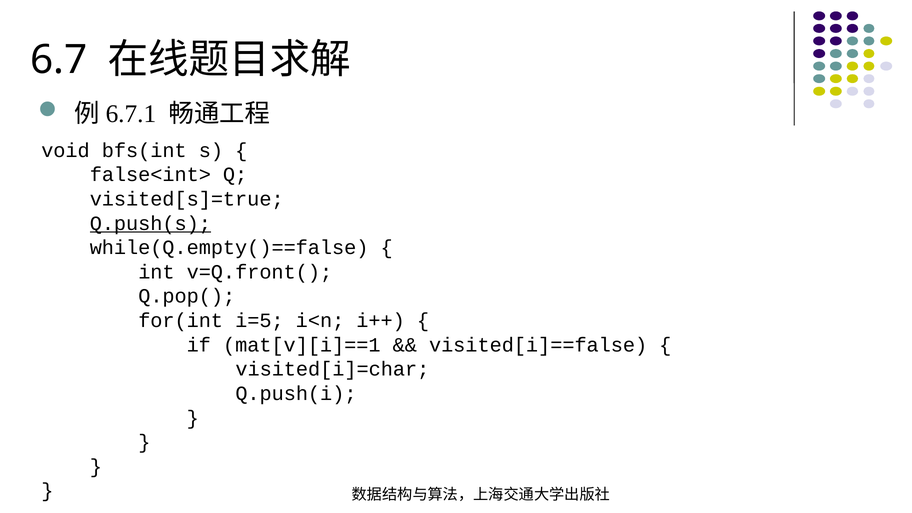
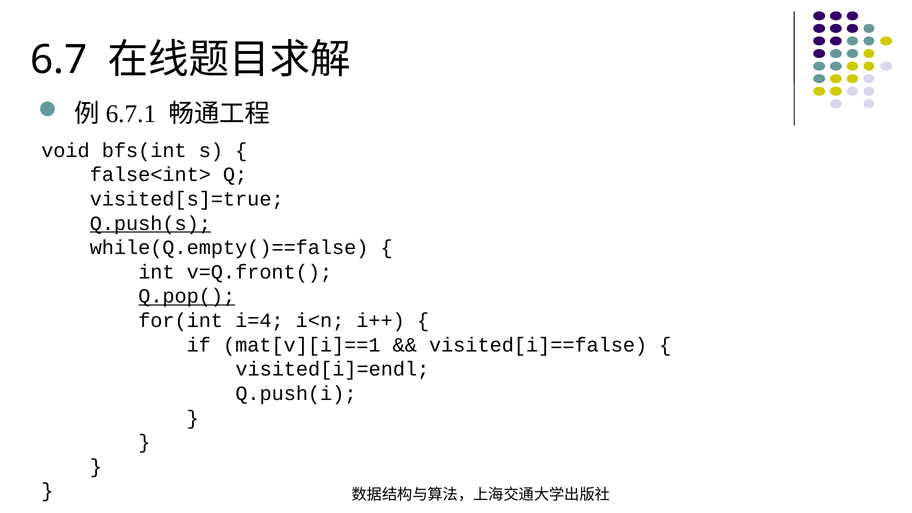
Q.pop( underline: none -> present
i=5: i=5 -> i=4
visited[i]=char: visited[i]=char -> visited[i]=endl
